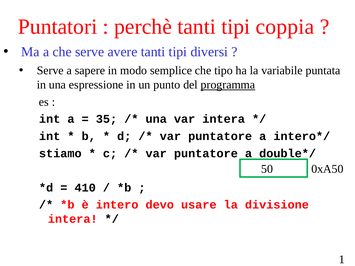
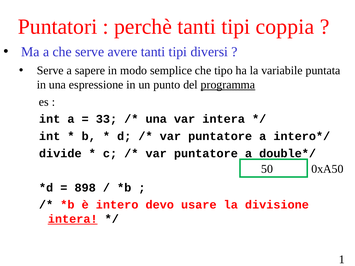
35: 35 -> 33
stiamo: stiamo -> divide
410: 410 -> 898
intera at (73, 219) underline: none -> present
